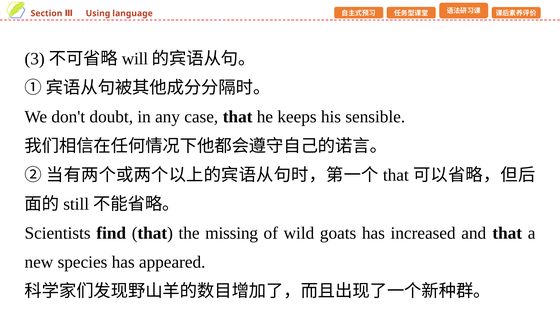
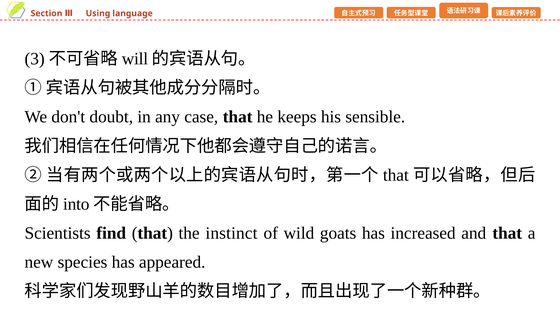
still: still -> into
missing: missing -> instinct
